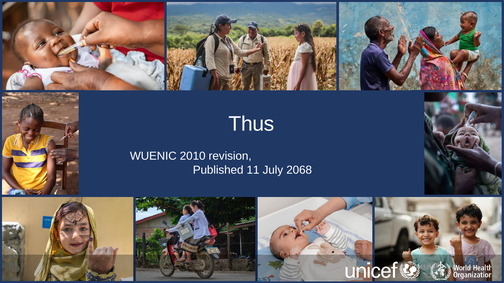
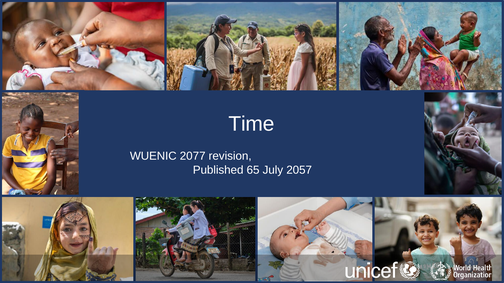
Thus: Thus -> Time
2010: 2010 -> 2077
11: 11 -> 65
2068: 2068 -> 2057
